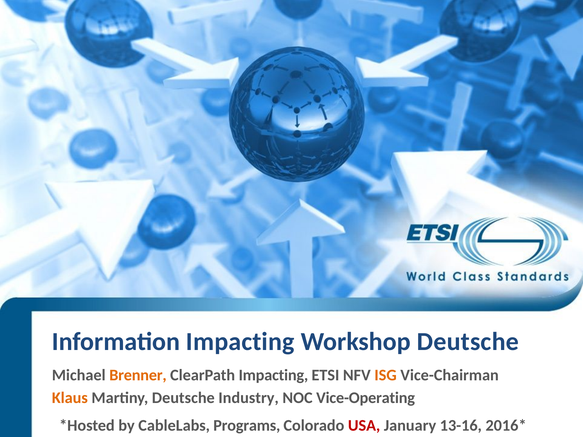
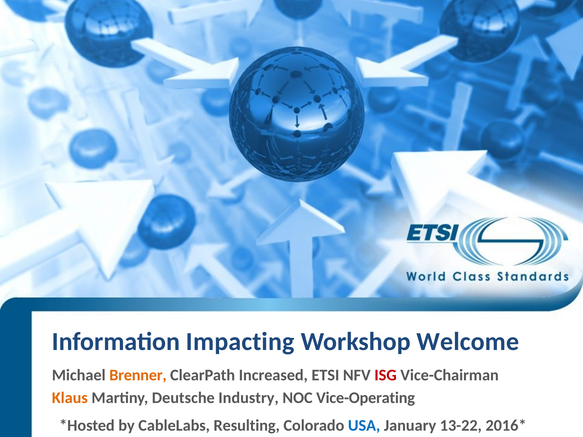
Workshop Deutsche: Deutsche -> Welcome
ClearPath Impacting: Impacting -> Increased
ISG colour: orange -> red
Programs: Programs -> Resulting
USA colour: red -> blue
13-16: 13-16 -> 13-22
